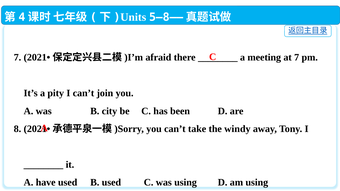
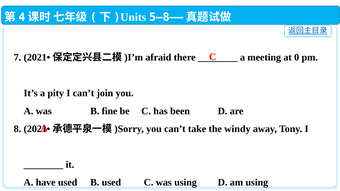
at 7: 7 -> 0
city: city -> fine
